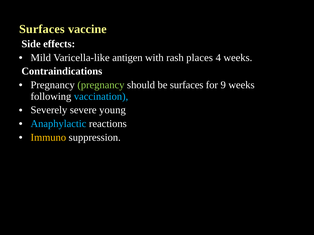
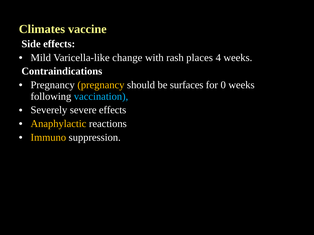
Surfaces at (42, 29): Surfaces -> Climates
antigen: antigen -> change
pregnancy at (101, 85) colour: light green -> yellow
9: 9 -> 0
severe young: young -> effects
Anaphylactic colour: light blue -> yellow
